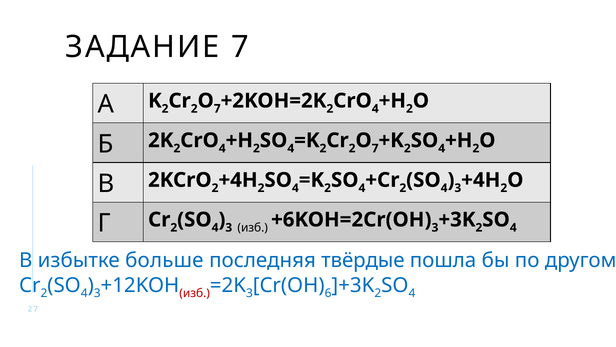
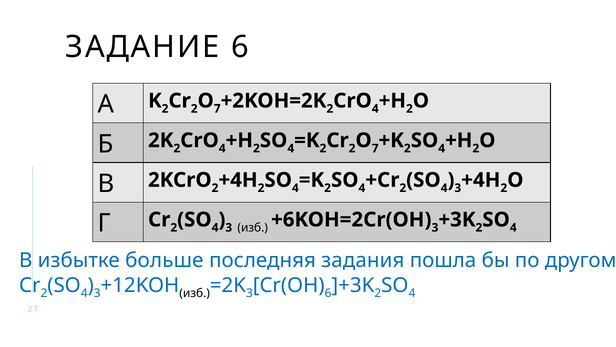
ЗАДАНИЕ 7: 7 -> 6
твёрдые: твёрдые -> задания
изб at (195, 293) colour: red -> black
